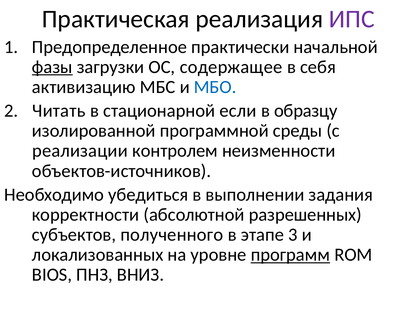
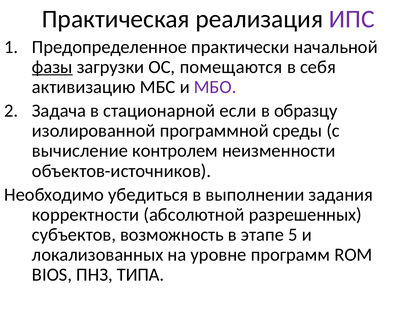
содержащее: содержащее -> помещаются
МБО colour: blue -> purple
Читать: Читать -> Задача
реализации: реализации -> вычисление
полученного: полученного -> возможность
3: 3 -> 5
программ underline: present -> none
ВНИЗ: ВНИЗ -> ТИПА
